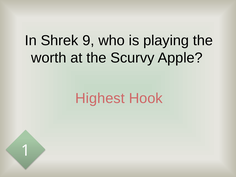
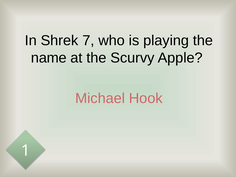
9: 9 -> 7
worth: worth -> name
Highest: Highest -> Michael
